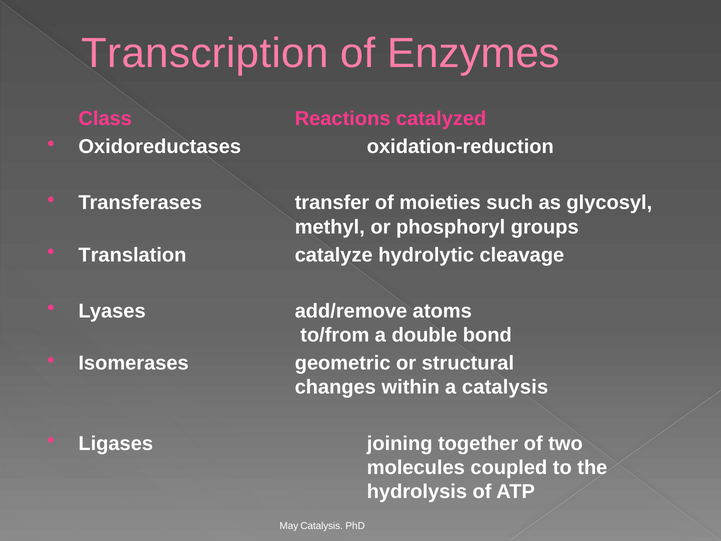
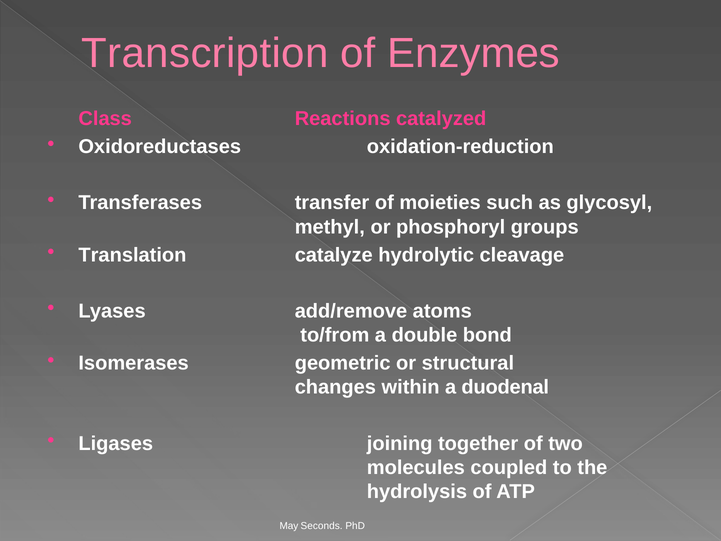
a catalysis: catalysis -> duodenal
May Catalysis: Catalysis -> Seconds
